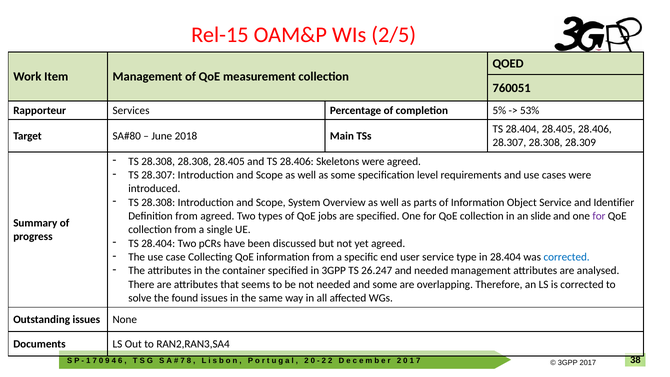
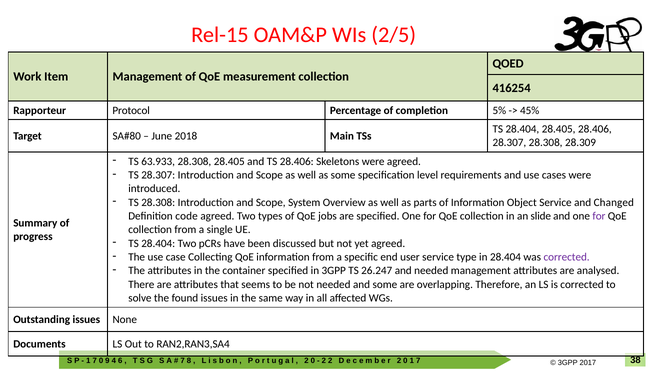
760051: 760051 -> 416254
Services: Services -> Protocol
53%: 53% -> 45%
28.308 at (158, 161): 28.308 -> 63.933
Identifier: Identifier -> Changed
Definition from: from -> code
corrected at (567, 257) colour: blue -> purple
